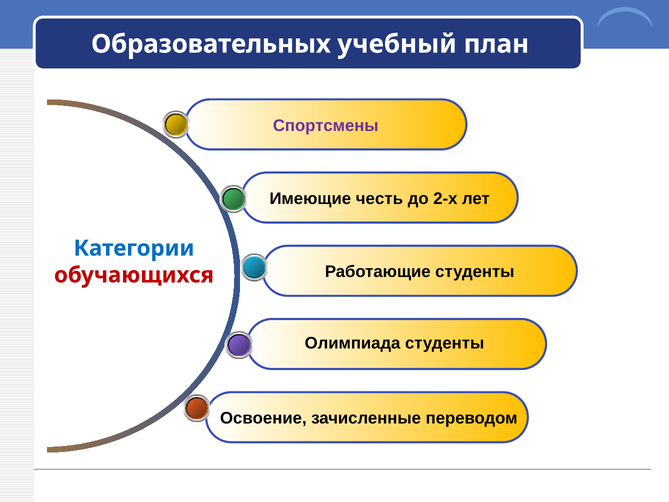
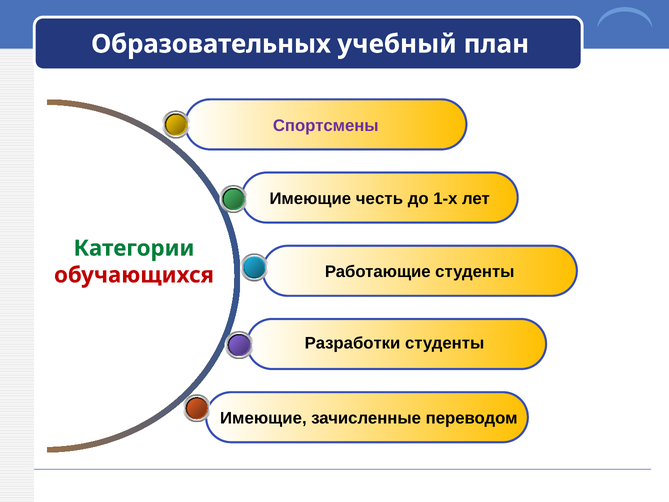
2-х: 2-х -> 1-х
Категории colour: blue -> green
Олимпиада: Олимпиада -> Разработки
Освоение at (263, 418): Освоение -> Имеющие
